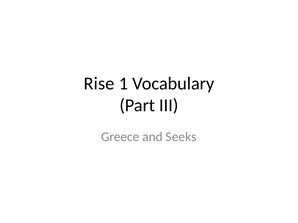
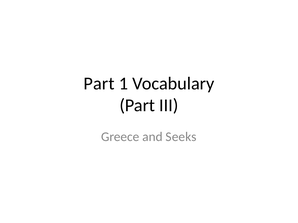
Rise at (99, 84): Rise -> Part
